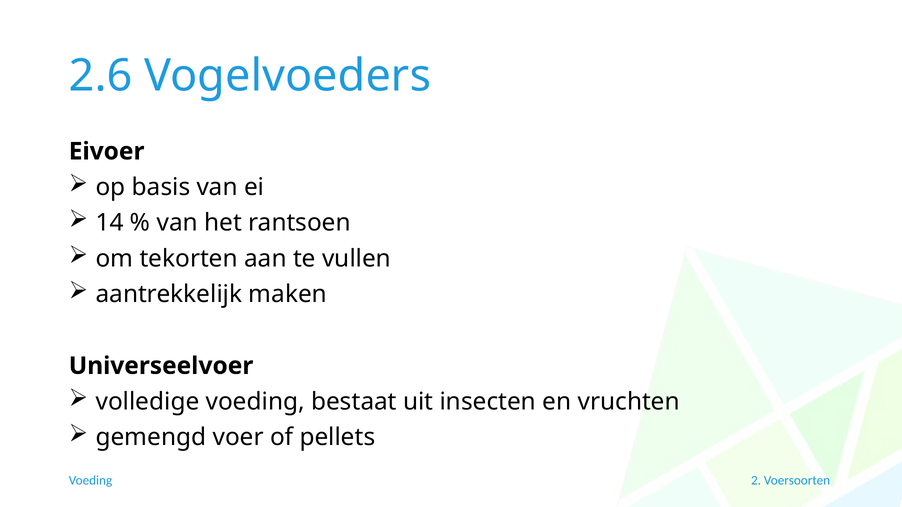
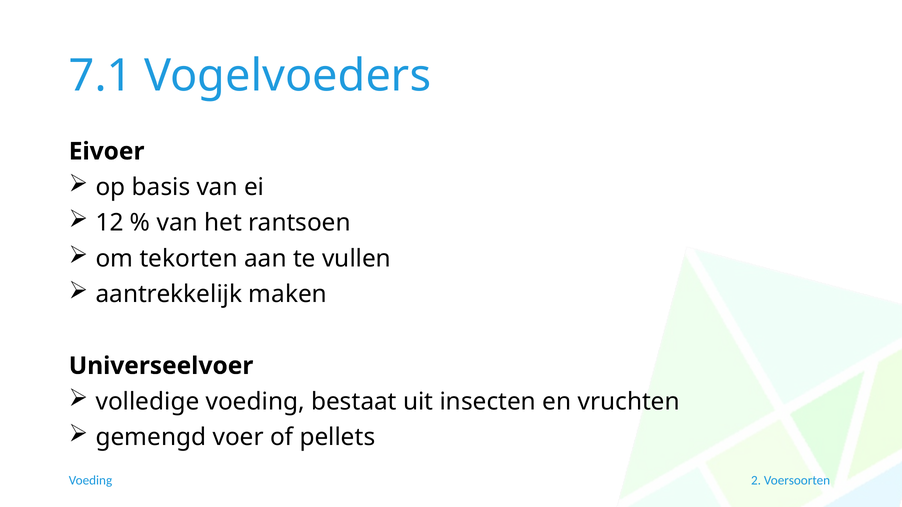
2.6: 2.6 -> 7.1
14: 14 -> 12
